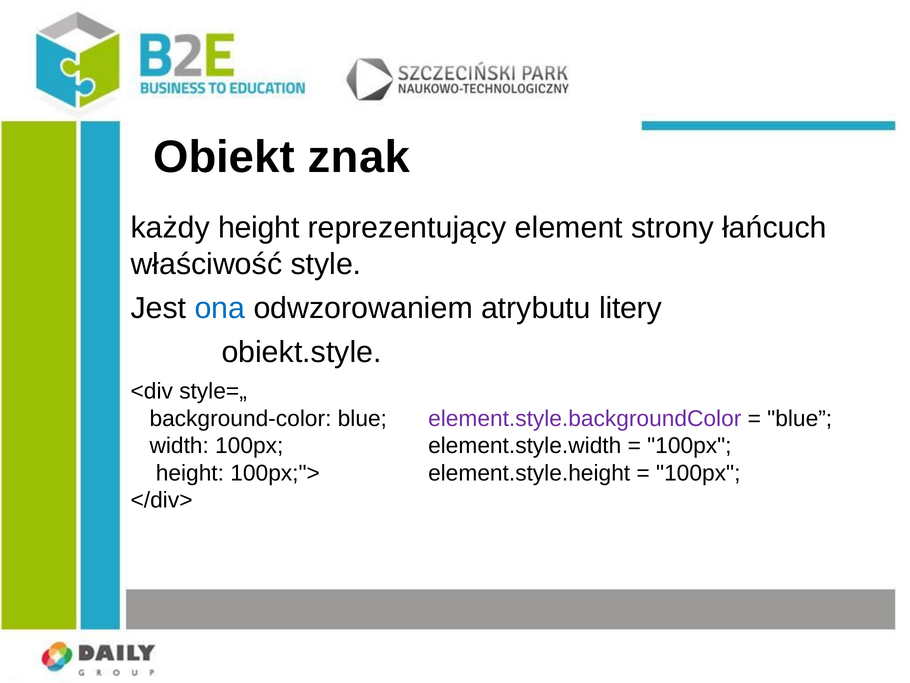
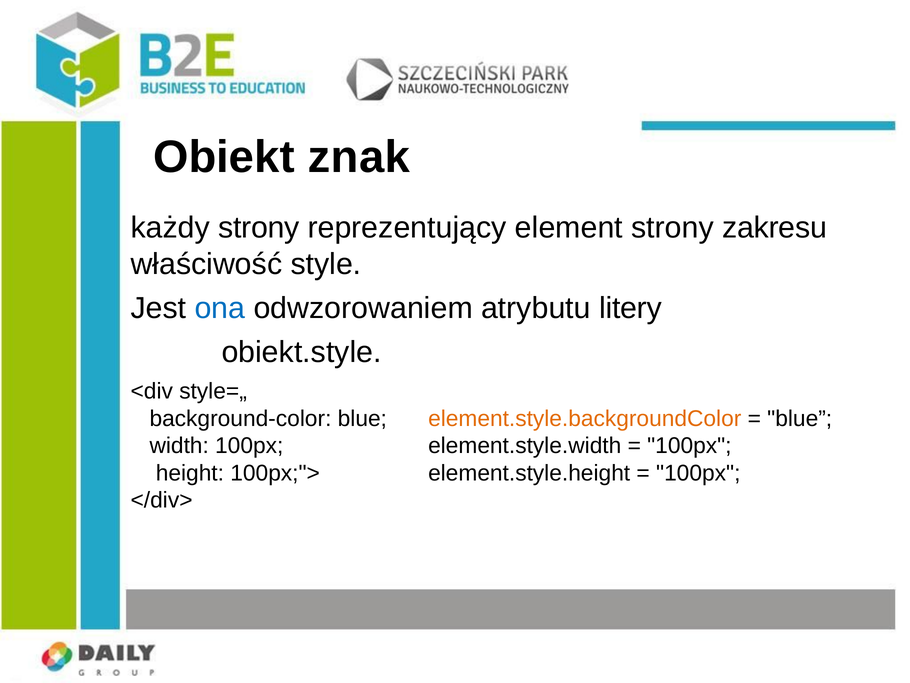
każdy height: height -> strony
łańcuch: łańcuch -> zakresu
element.style.backgroundColor colour: purple -> orange
